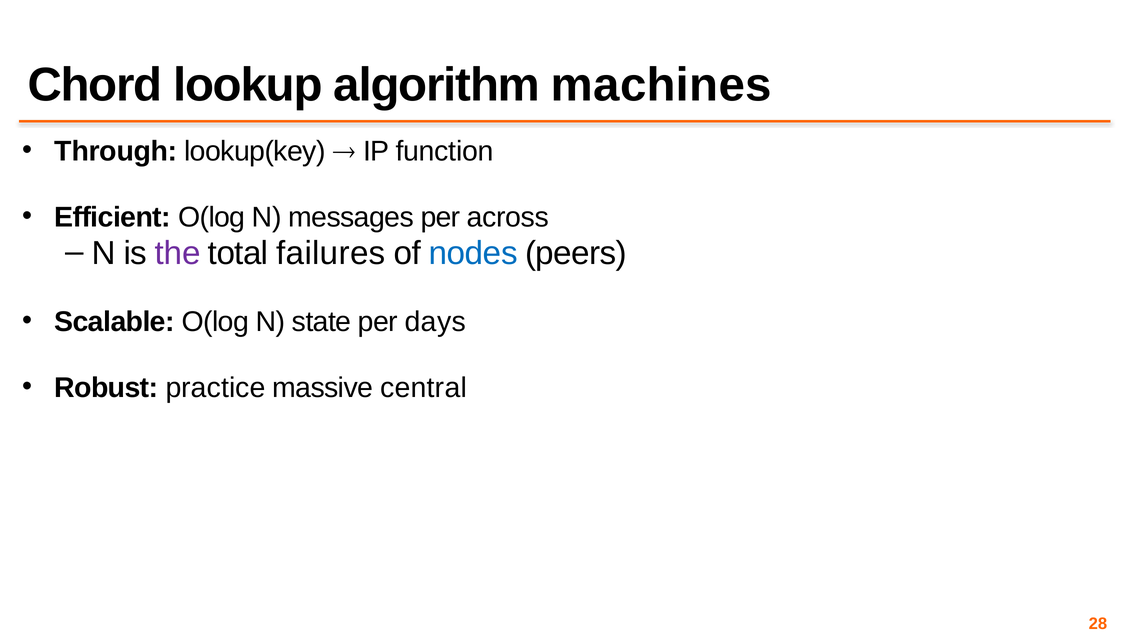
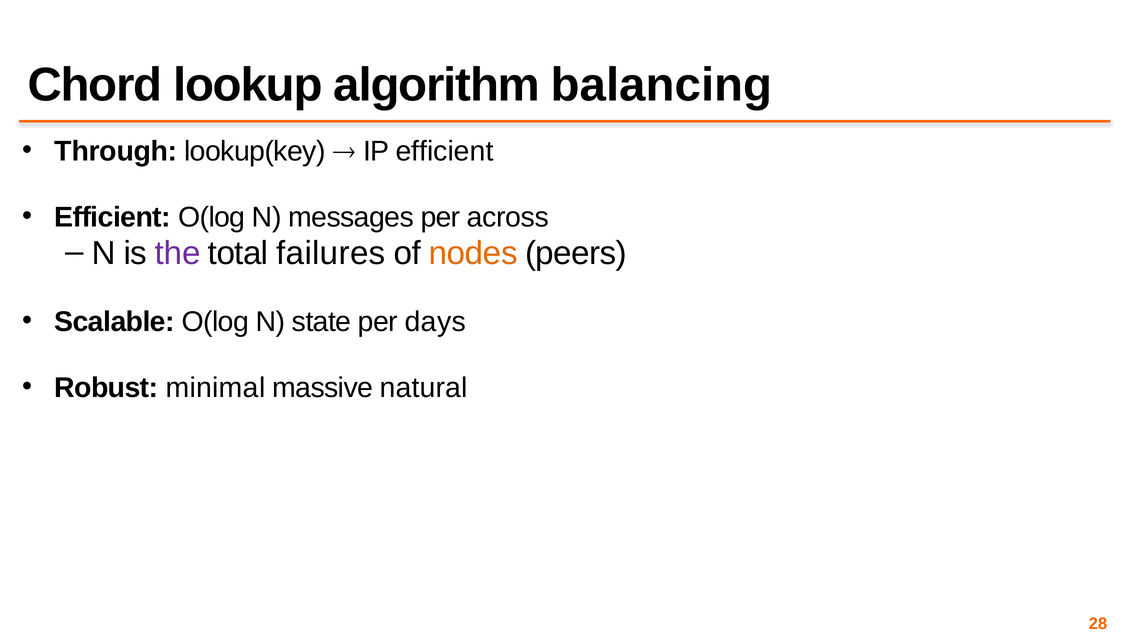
machines: machines -> balancing
IP function: function -> efficient
nodes colour: blue -> orange
practice: practice -> minimal
central: central -> natural
